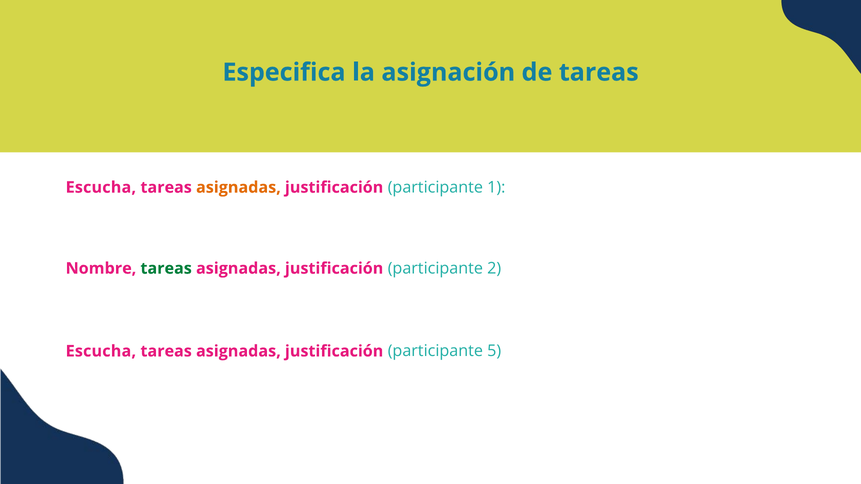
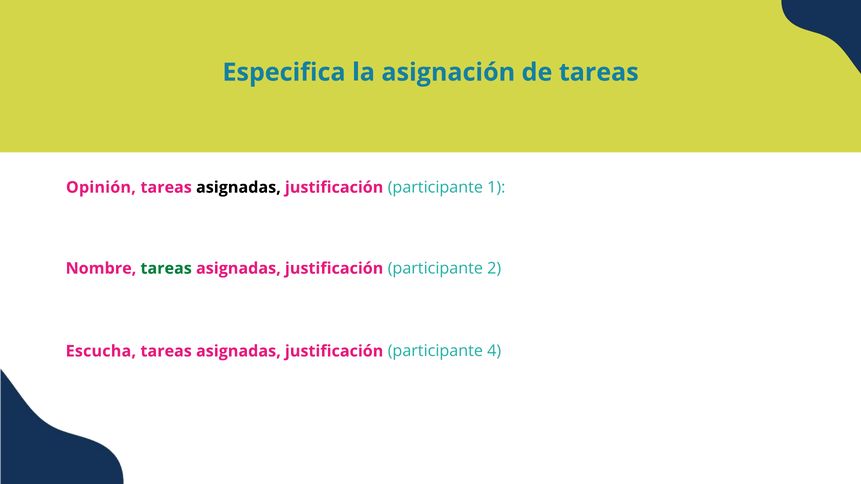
Escucha at (101, 188): Escucha -> Opinión
asignadas at (238, 188) colour: orange -> black
5: 5 -> 4
